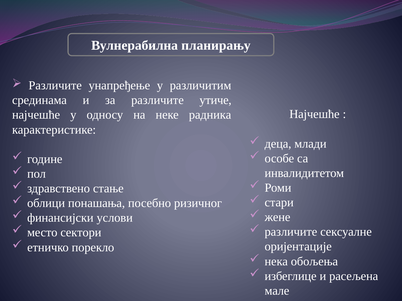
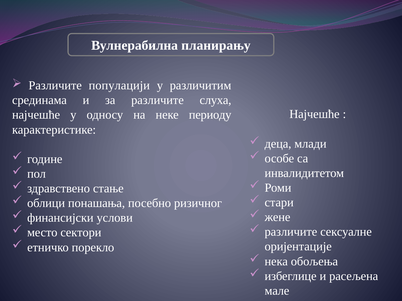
унапређење: унапређење -> популацији
утиче: утиче -> слуха
радника: радника -> периоду
